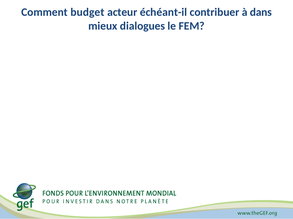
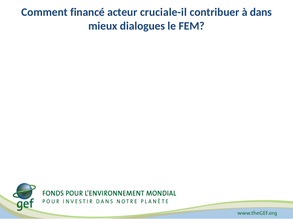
budget: budget -> financé
échéant-il: échéant-il -> cruciale-il
